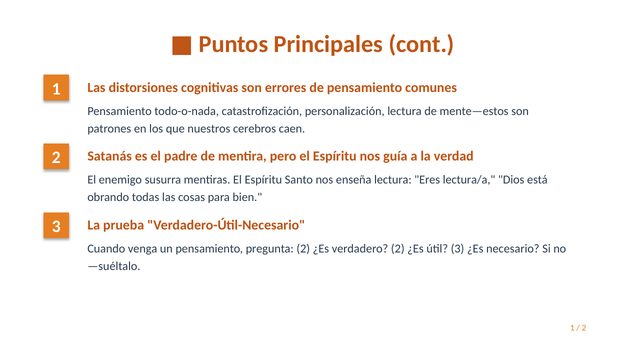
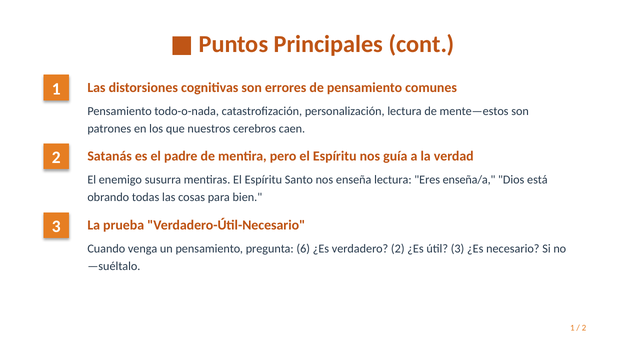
lectura/a: lectura/a -> enseña/a
pregunta 2: 2 -> 6
